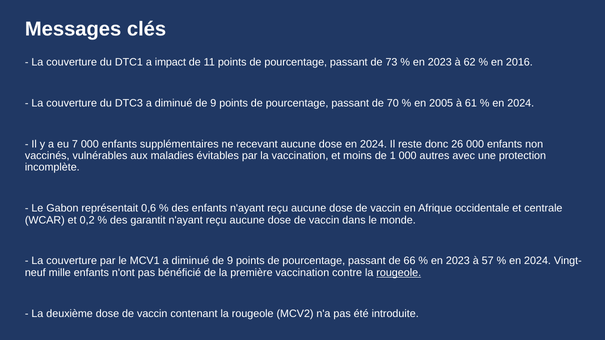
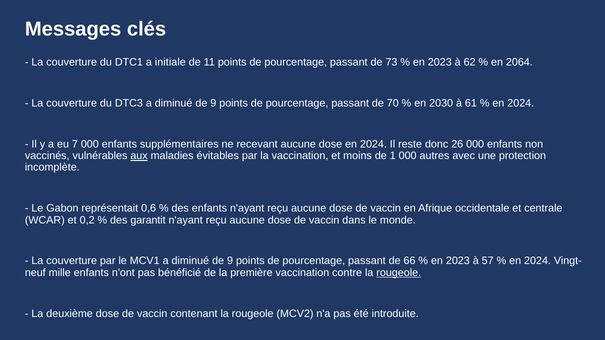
impact: impact -> initiale
2016: 2016 -> 2064
2005: 2005 -> 2030
aux underline: none -> present
